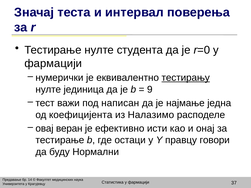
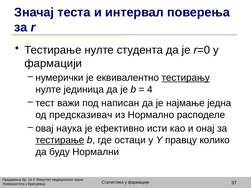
9: 9 -> 4
коефицијента: коефицијента -> предсказивач
Налазимо: Налазимо -> Нормално
овај веран: веран -> наука
тестирање at (60, 140) underline: none -> present
говори: говори -> колико
